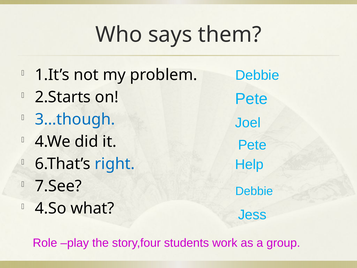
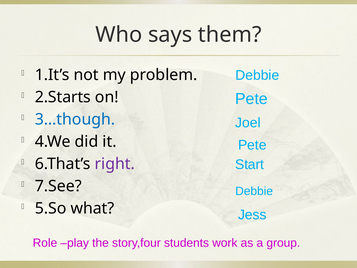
Help: Help -> Start
right colour: blue -> purple
4.So: 4.So -> 5.So
